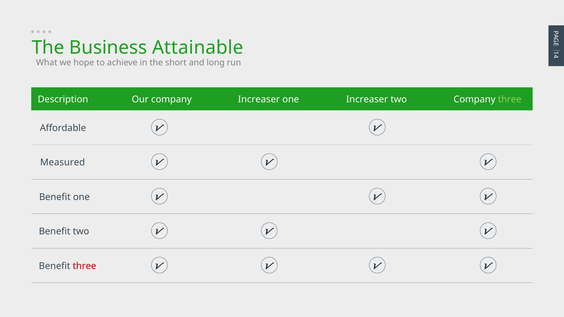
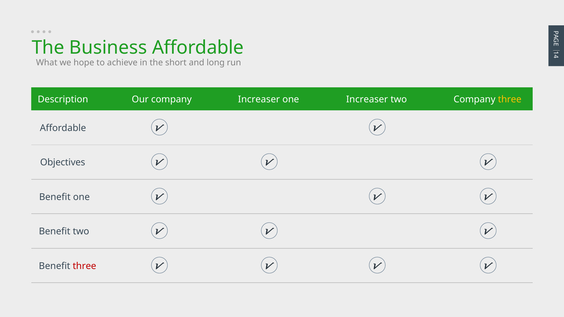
Business Attainable: Attainable -> Affordable
three at (510, 99) colour: light green -> yellow
Measured: Measured -> Objectives
